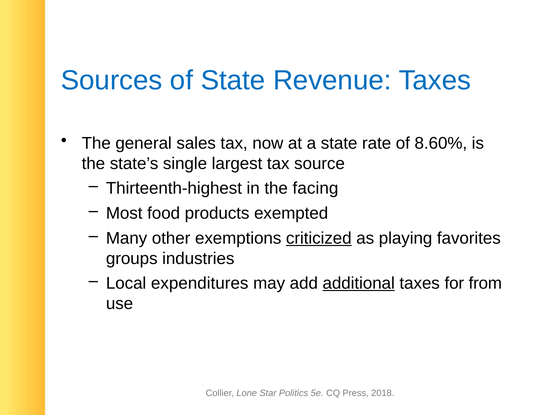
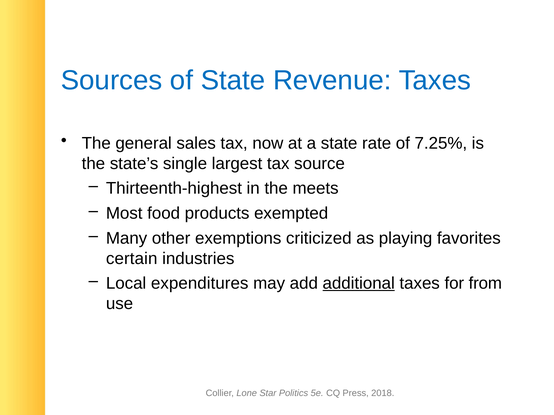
8.60%: 8.60% -> 7.25%
facing: facing -> meets
criticized underline: present -> none
groups: groups -> certain
